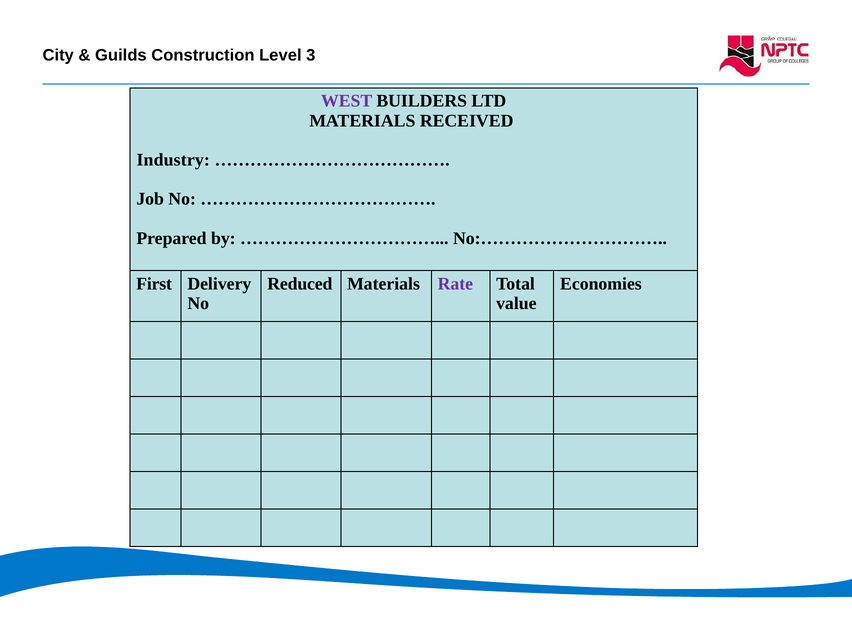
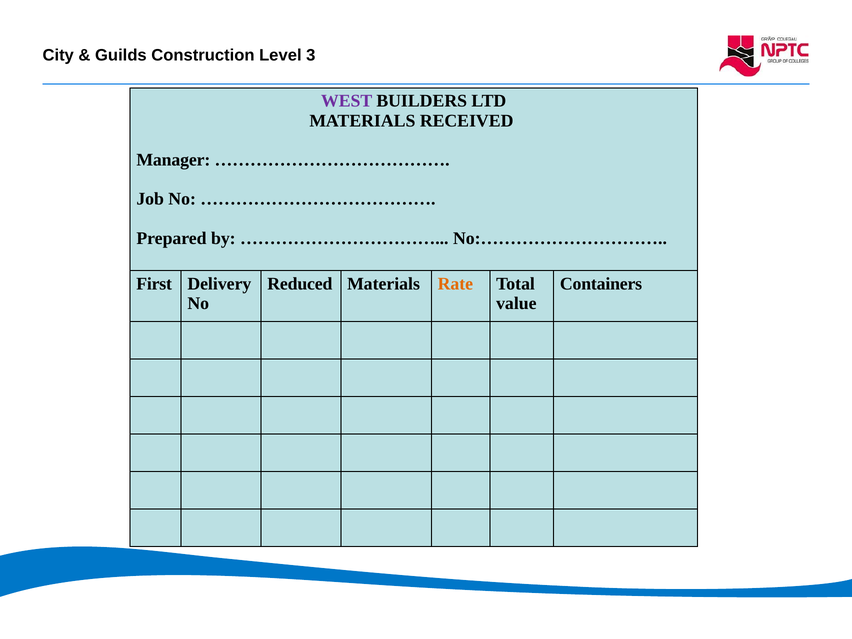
Industry: Industry -> Manager
Rate colour: purple -> orange
Economies: Economies -> Containers
